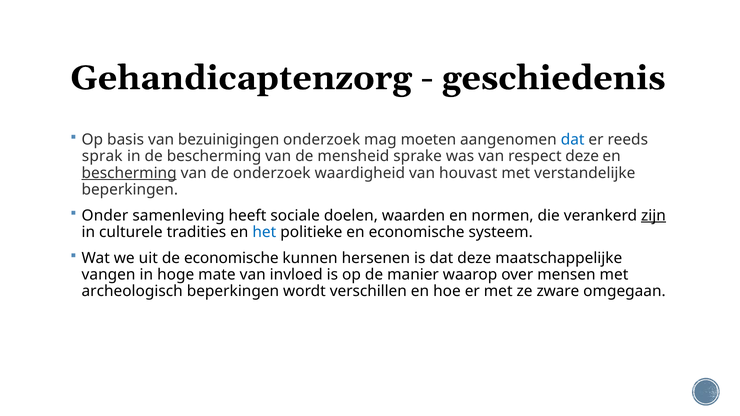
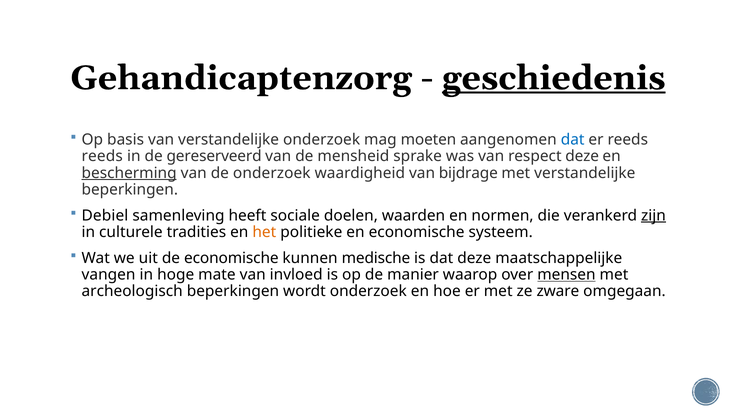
geschiedenis underline: none -> present
van bezuinigingen: bezuinigingen -> verstandelijke
sprak at (102, 156): sprak -> reeds
de bescherming: bescherming -> gereserveerd
houvast: houvast -> bijdrage
Onder: Onder -> Debiel
het colour: blue -> orange
hersenen: hersenen -> medische
mensen underline: none -> present
wordt verschillen: verschillen -> onderzoek
